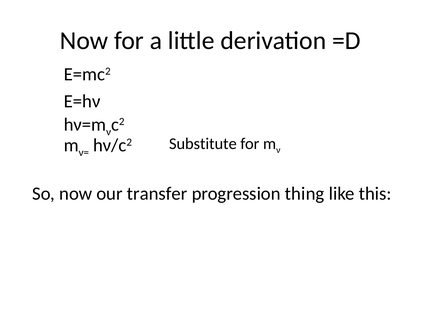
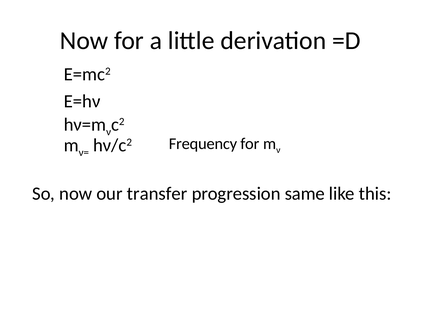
Substitute: Substitute -> Frequency
thing: thing -> same
